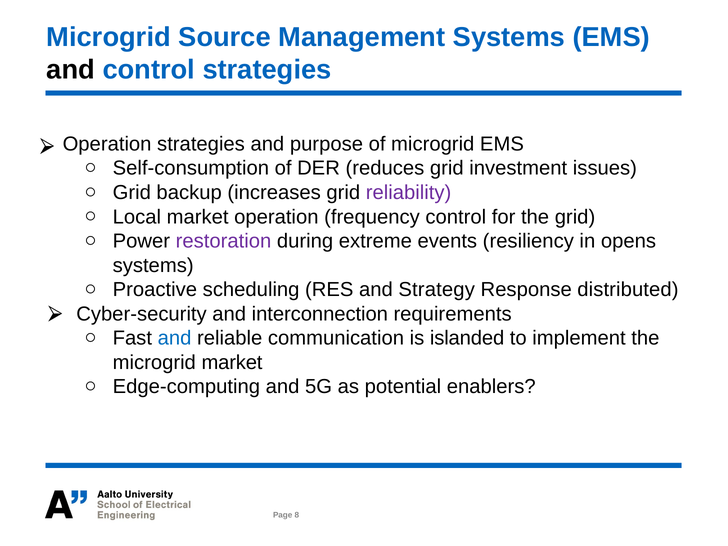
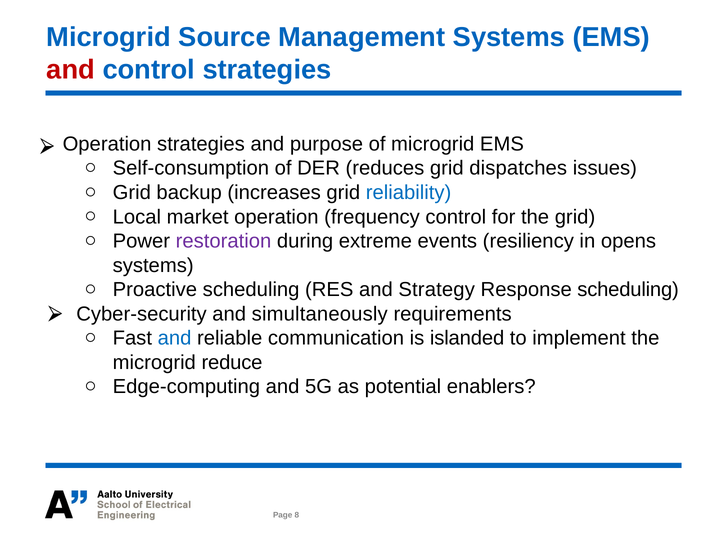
and at (71, 70) colour: black -> red
investment: investment -> dispatches
reliability colour: purple -> blue
Response distributed: distributed -> scheduling
interconnection: interconnection -> simultaneously
microgrid market: market -> reduce
